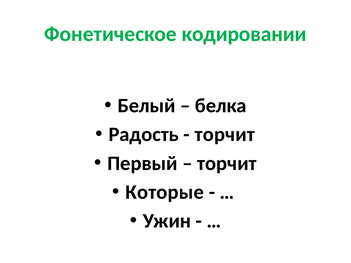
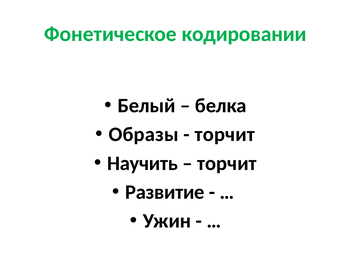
Радость: Радость -> Образы
Первый: Первый -> Научить
Которые: Которые -> Развитие
